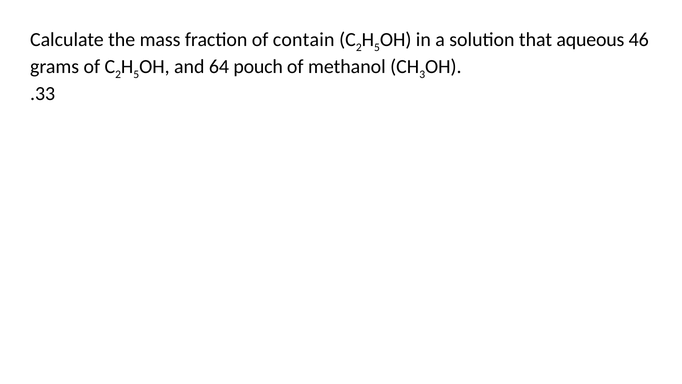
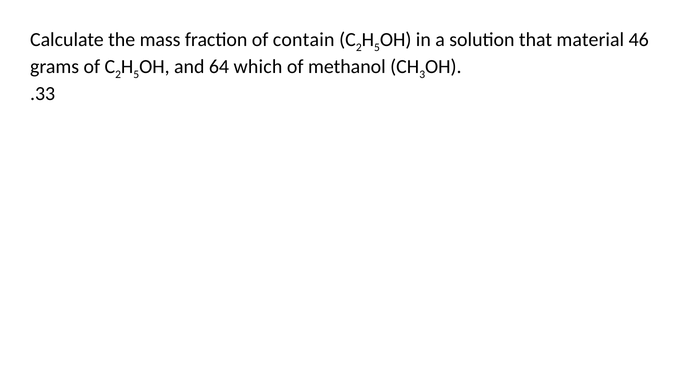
aqueous: aqueous -> material
pouch: pouch -> which
